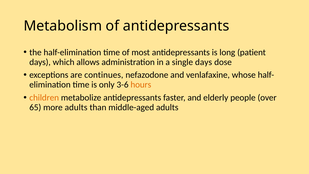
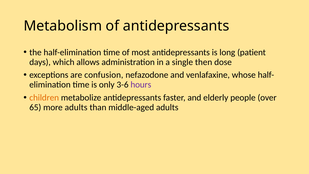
single days: days -> then
continues: continues -> confusion
hours colour: orange -> purple
